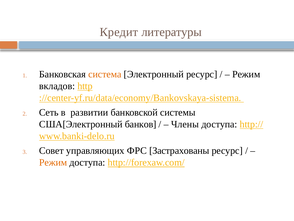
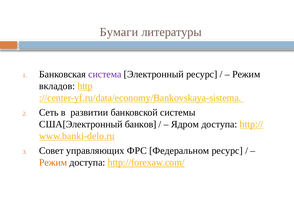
Кредит: Кредит -> Бумаги
система colour: orange -> purple
Члены: Члены -> Ядром
Застрахованы: Застрахованы -> Федеральном
